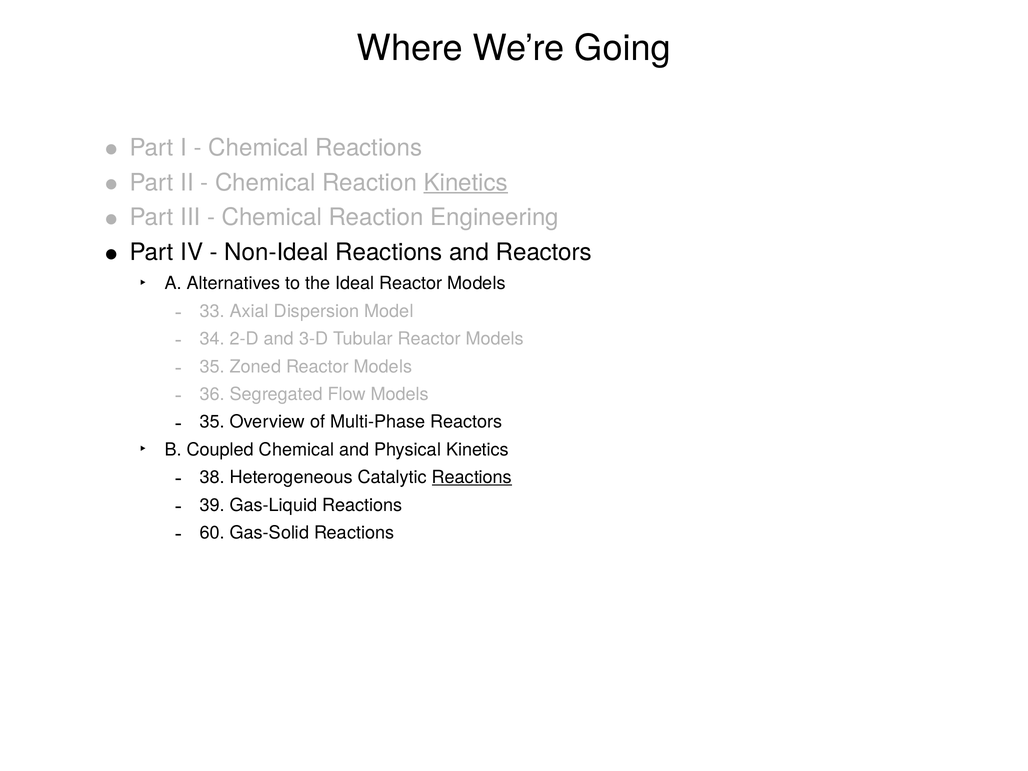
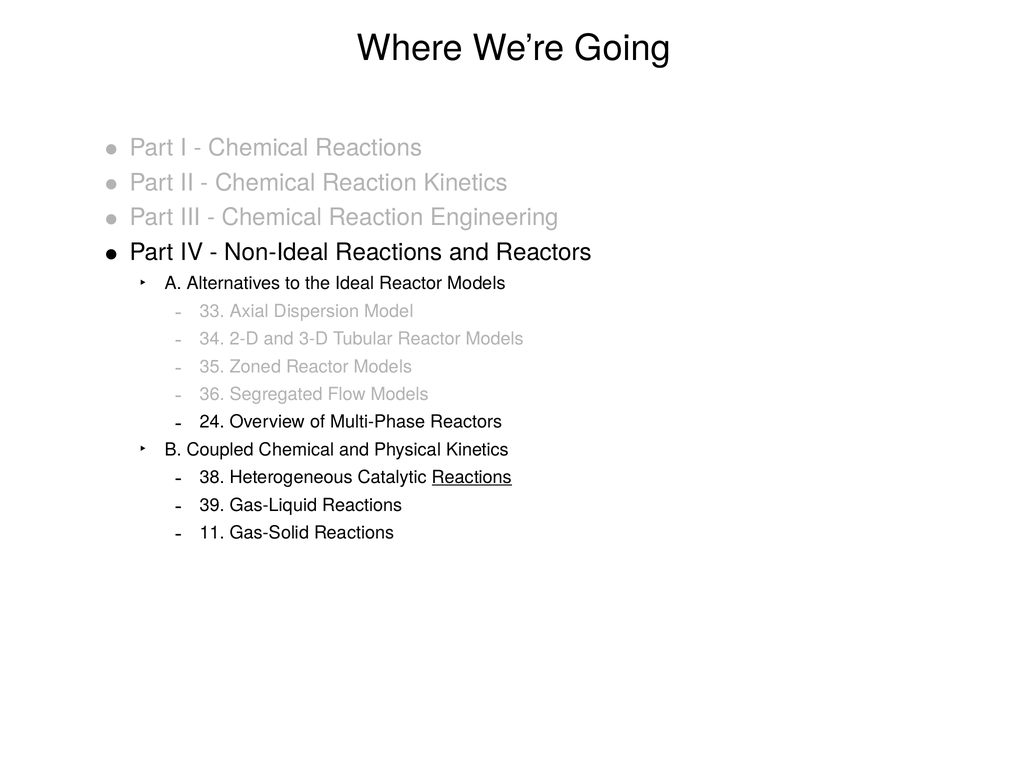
Kinetics at (466, 183) underline: present -> none
35 at (212, 422): 35 -> 24
60: 60 -> 11
